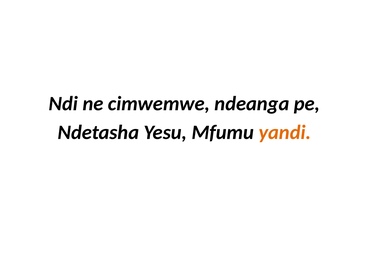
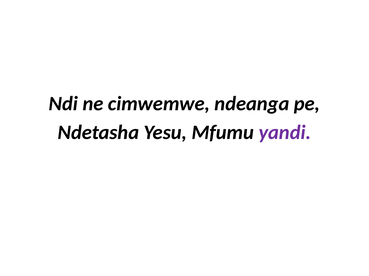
yandi colour: orange -> purple
